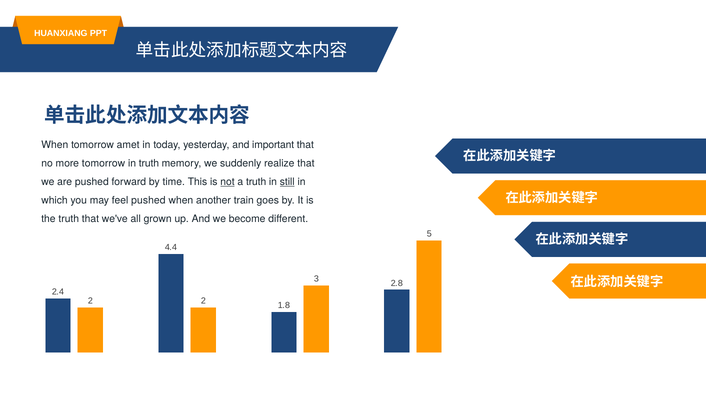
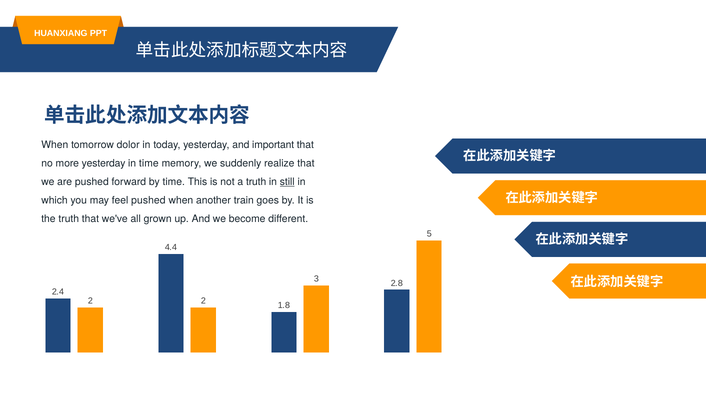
amet: amet -> dolor
more tomorrow: tomorrow -> yesterday
in truth: truth -> time
not underline: present -> none
